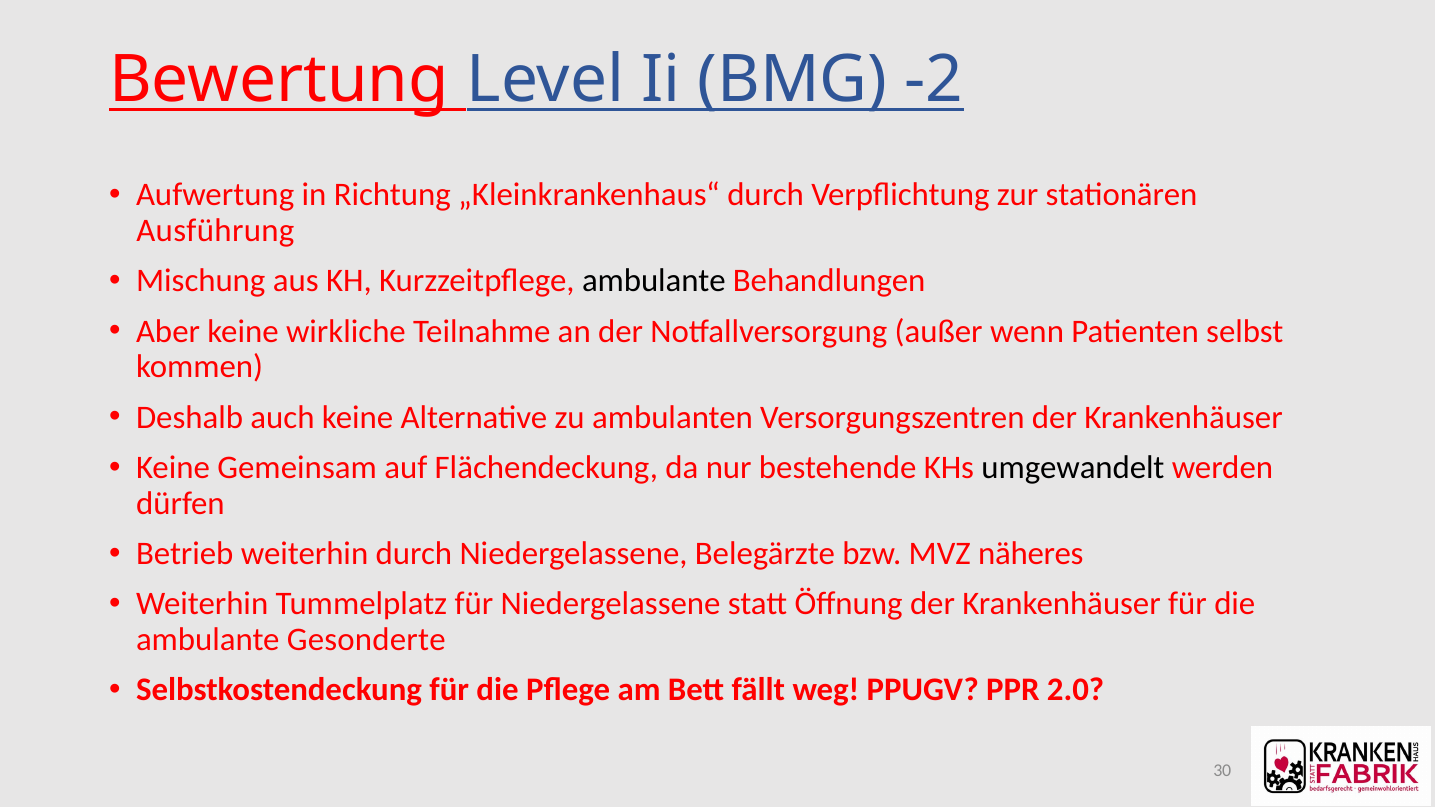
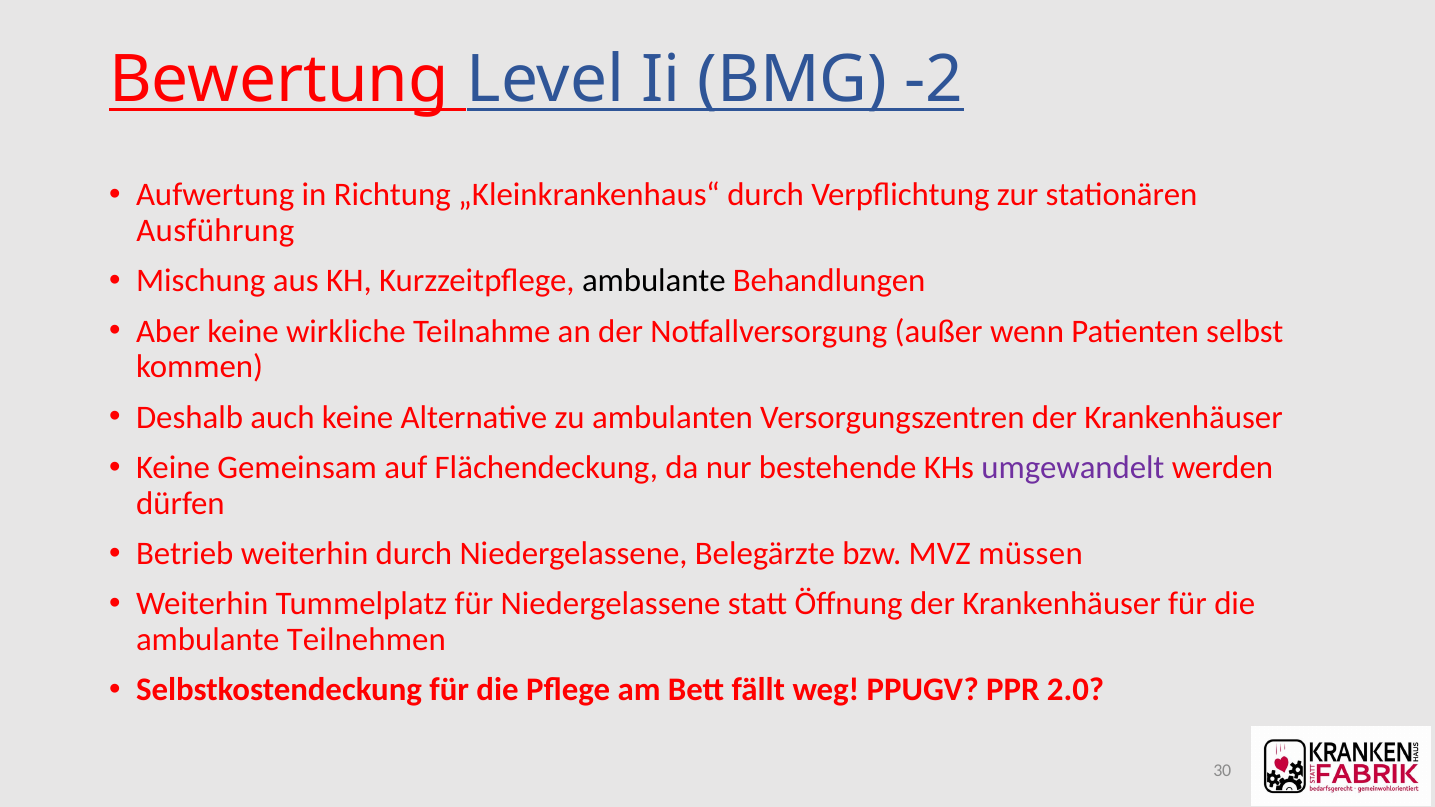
umgewandelt colour: black -> purple
näheres: näheres -> müssen
Gesonderte: Gesonderte -> Teilnehmen
